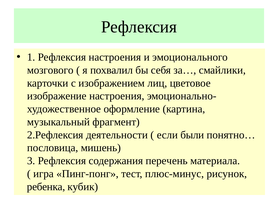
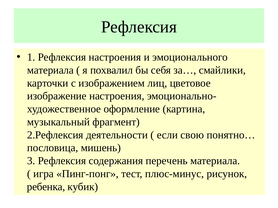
мозгового at (50, 70): мозгового -> материала
были: были -> свою
